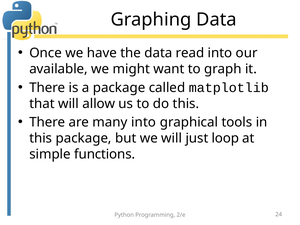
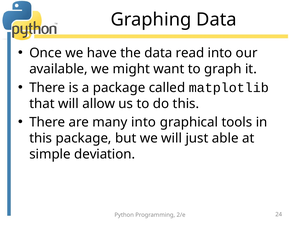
loop: loop -> able
functions: functions -> deviation
